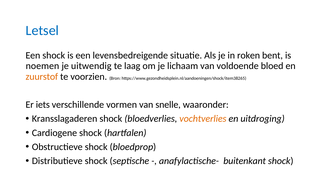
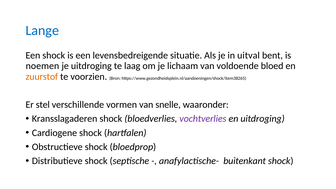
Letsel: Letsel -> Lange
roken: roken -> uitval
je uitwendig: uitwendig -> uitdroging
iets: iets -> stel
vochtverlies colour: orange -> purple
